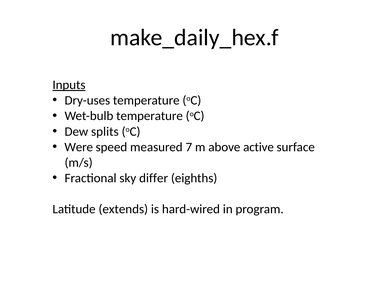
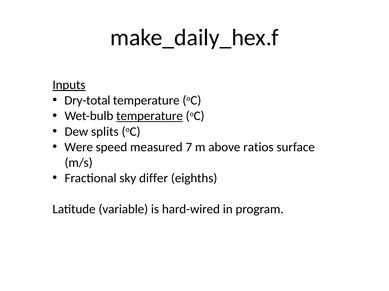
Dry-uses: Dry-uses -> Dry-total
temperature at (150, 116) underline: none -> present
active: active -> ratios
extends: extends -> variable
